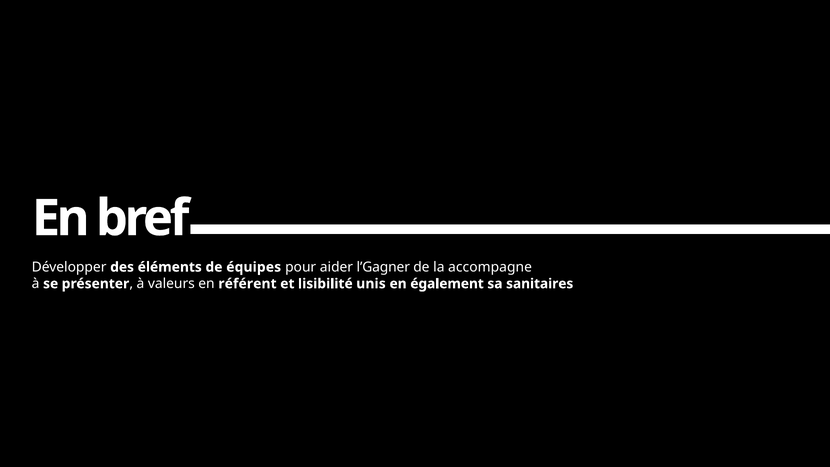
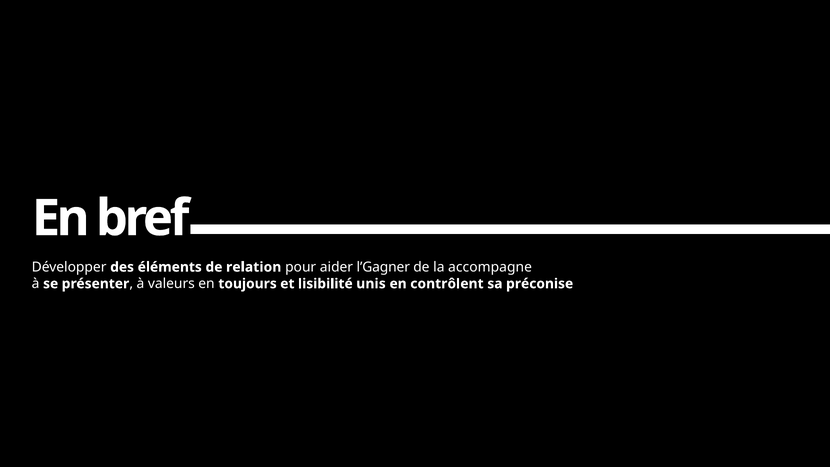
équipes: équipes -> relation
référent: référent -> toujours
également: également -> contrôlent
sanitaires: sanitaires -> préconise
